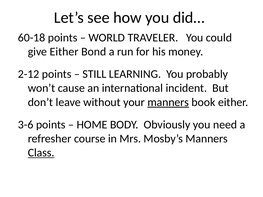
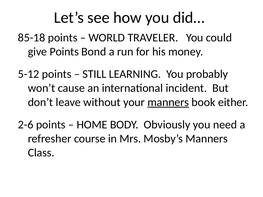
60-18: 60-18 -> 85-18
give Either: Either -> Points
2-12: 2-12 -> 5-12
3-6: 3-6 -> 2-6
Class underline: present -> none
